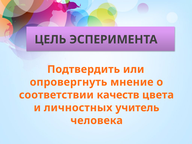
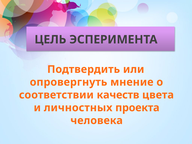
учитель: учитель -> проекта
